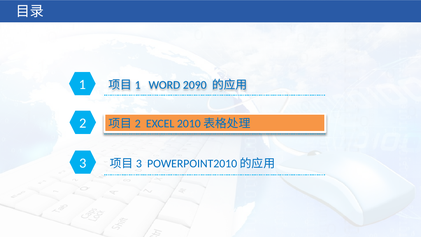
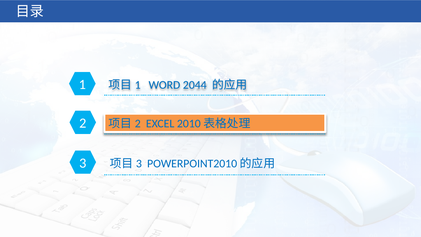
2090: 2090 -> 2044
